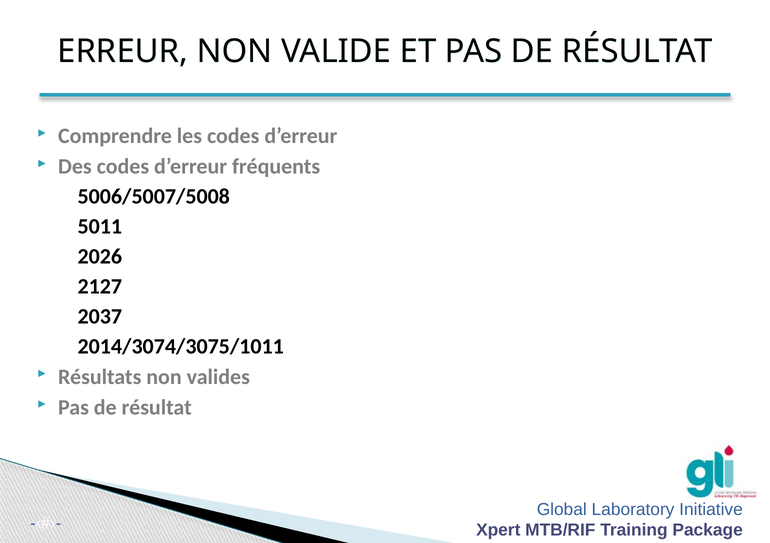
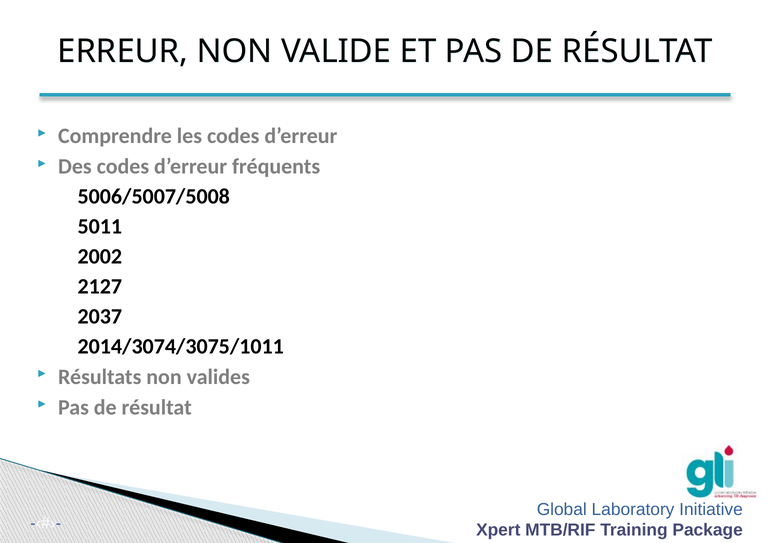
2026: 2026 -> 2002
